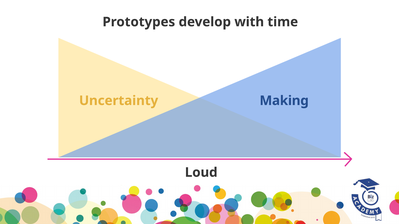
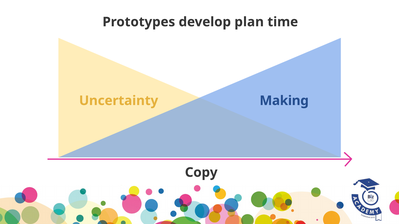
with: with -> plan
Loud: Loud -> Copy
